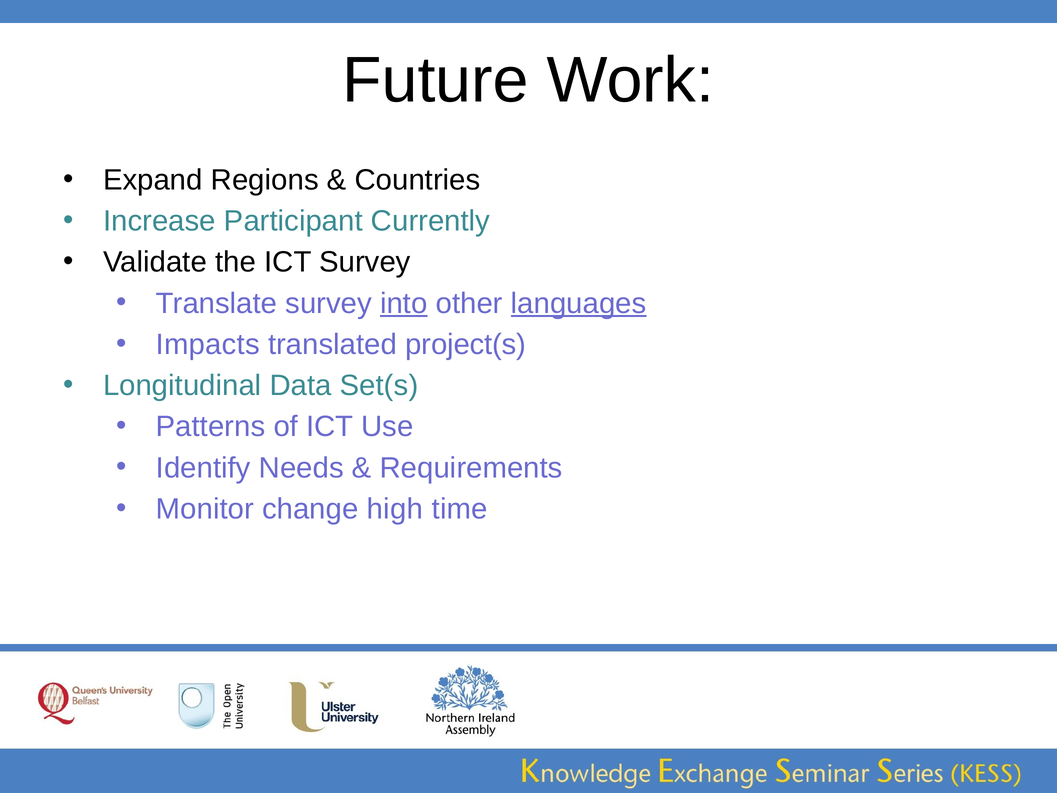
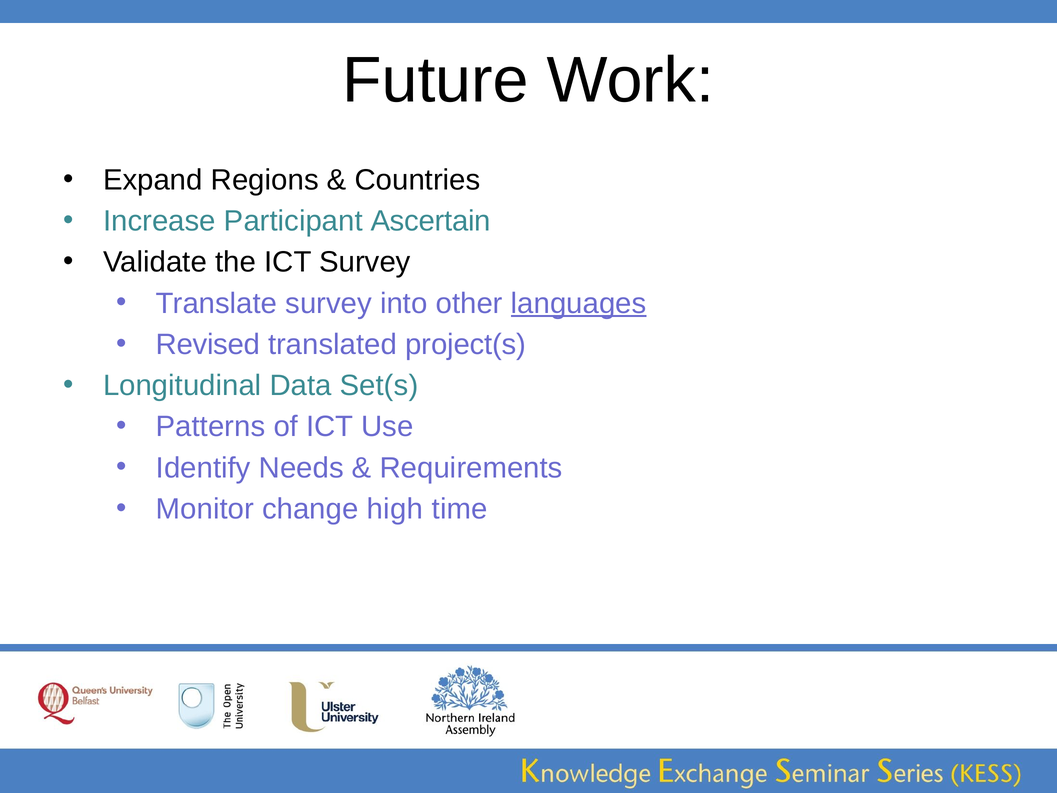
Currently: Currently -> Ascertain
into underline: present -> none
Impacts: Impacts -> Revised
